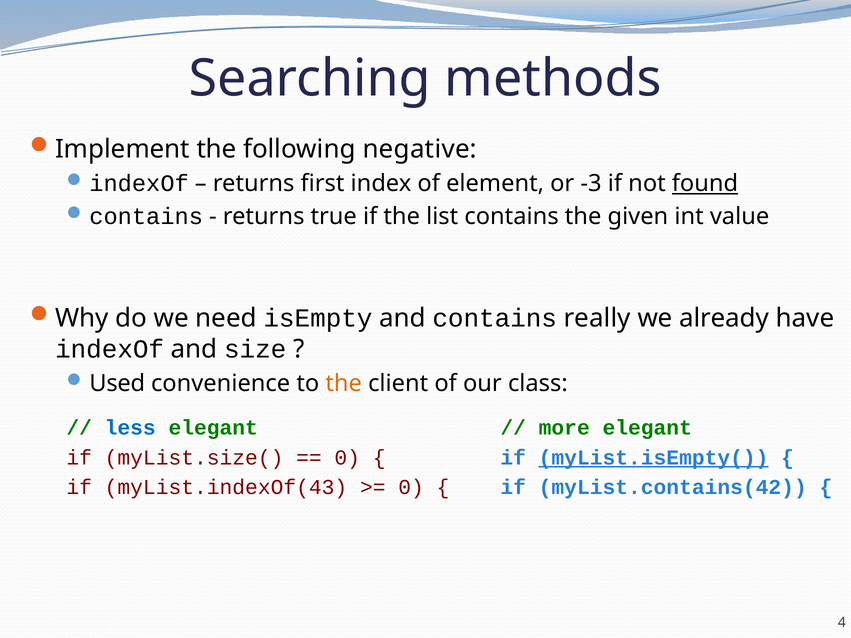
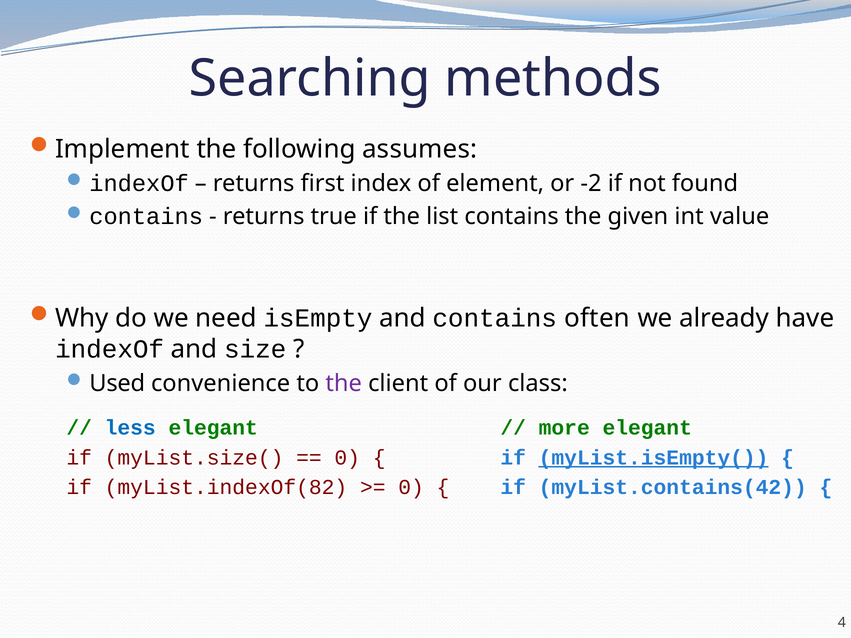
negative: negative -> assumes
-3: -3 -> -2
found underline: present -> none
really: really -> often
the at (344, 384) colour: orange -> purple
myList.indexOf(43: myList.indexOf(43 -> myList.indexOf(82
